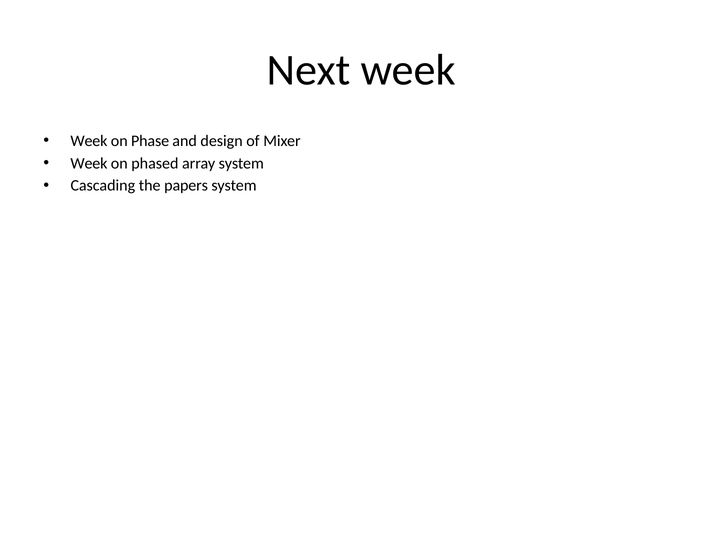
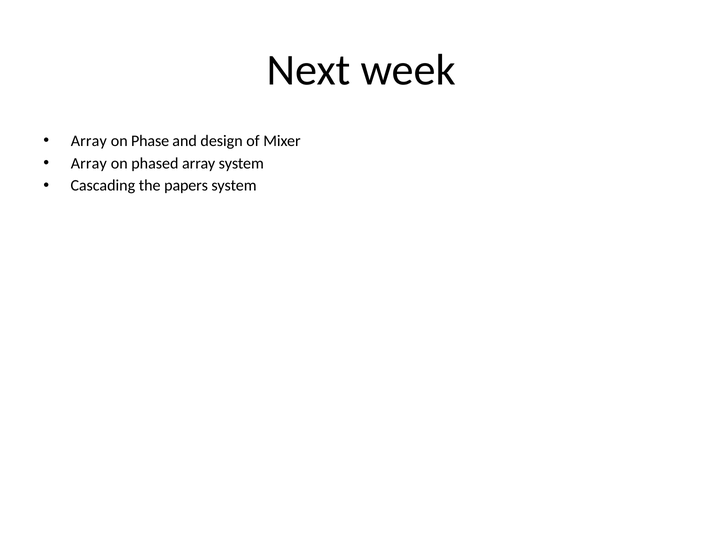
Week at (89, 141): Week -> Array
Week at (89, 163): Week -> Array
